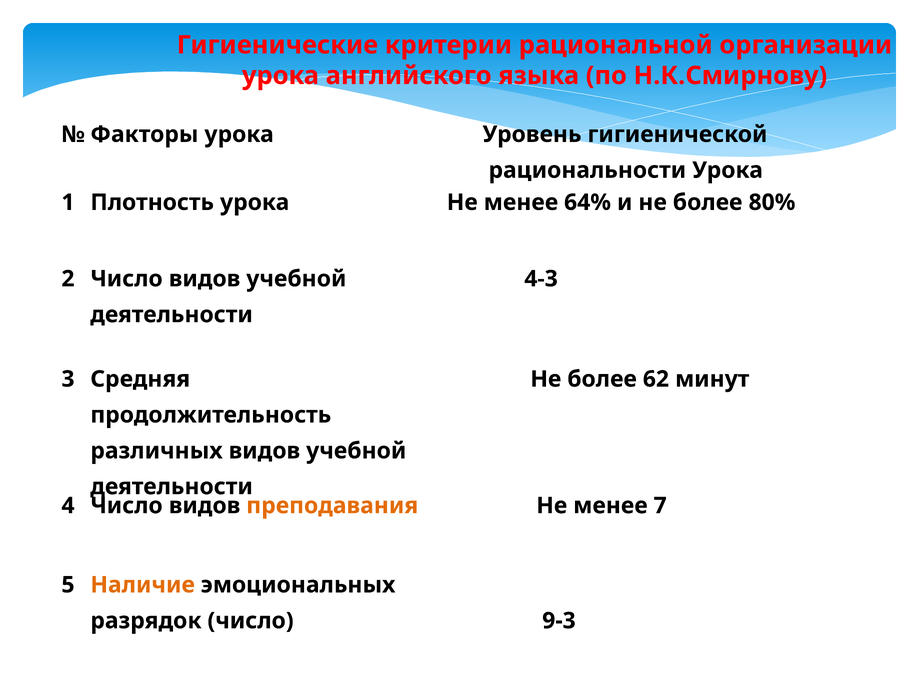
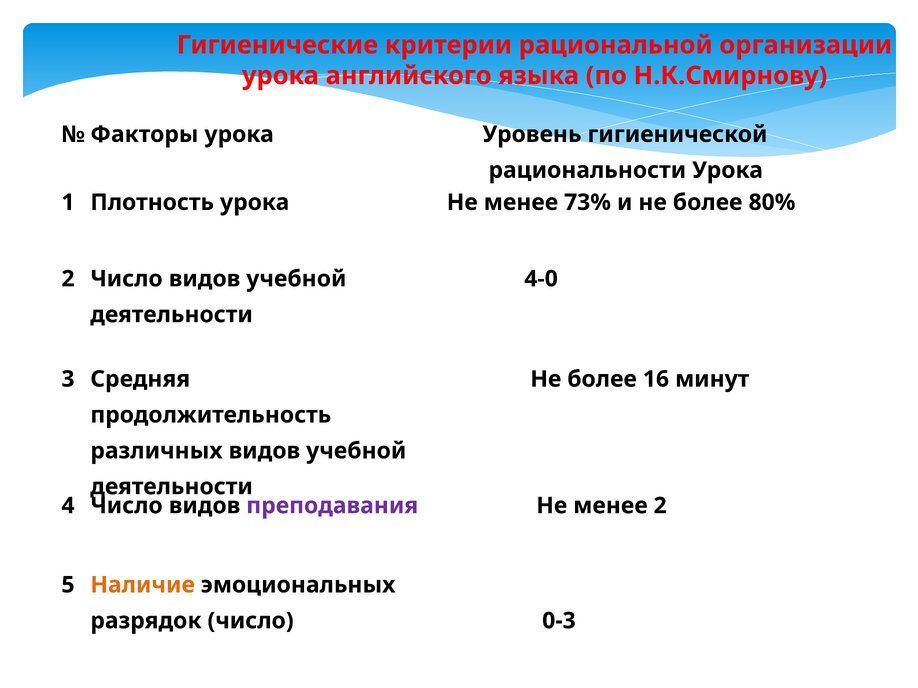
64%: 64% -> 73%
4-3: 4-3 -> 4-0
62: 62 -> 16
преподавания colour: orange -> purple
менее 7: 7 -> 2
9-3: 9-3 -> 0-3
